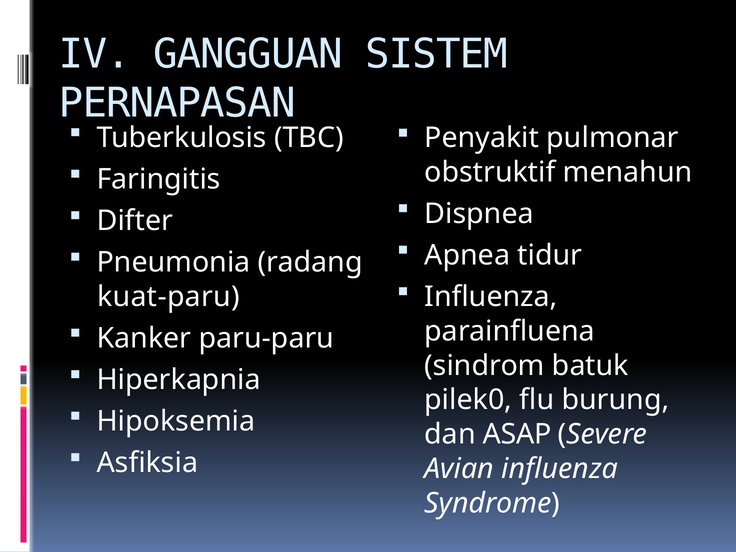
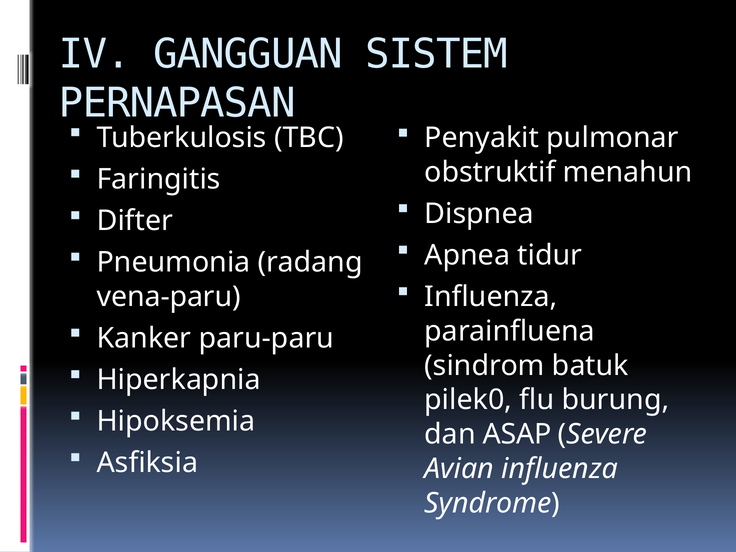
kuat-paru: kuat-paru -> vena-paru
